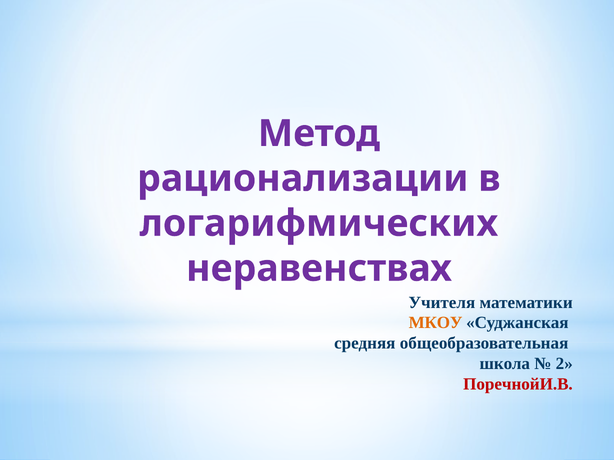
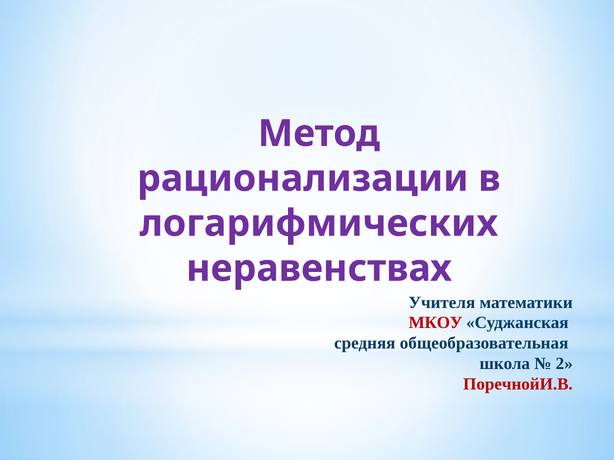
МКОУ colour: orange -> red
